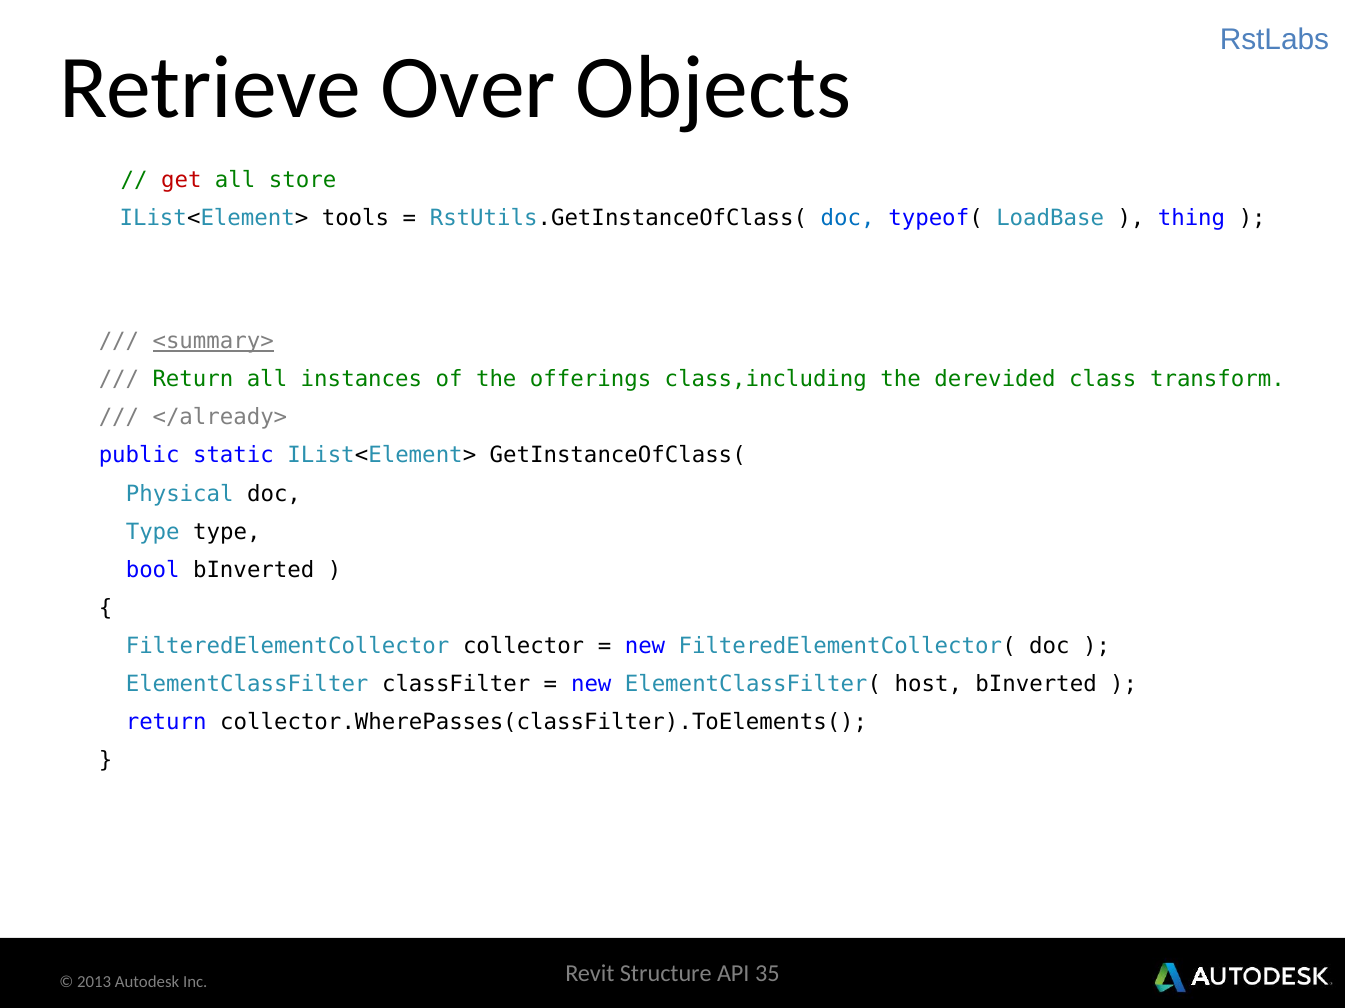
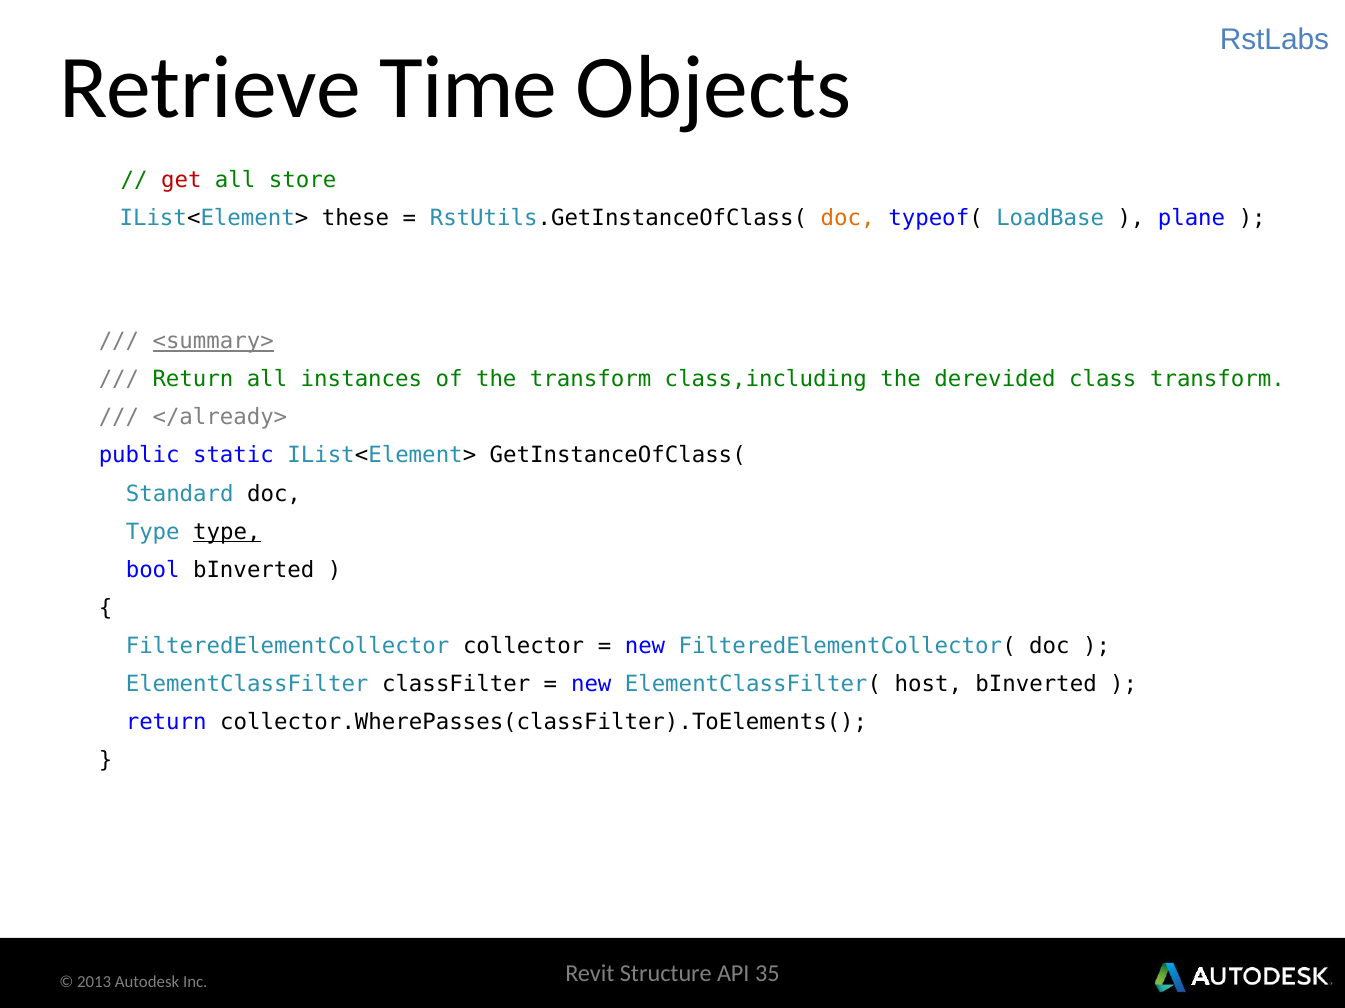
Over: Over -> Time
tools: tools -> these
doc at (848, 218) colour: blue -> orange
thing: thing -> plane
the offerings: offerings -> transform
Physical: Physical -> Standard
type at (227, 532) underline: none -> present
